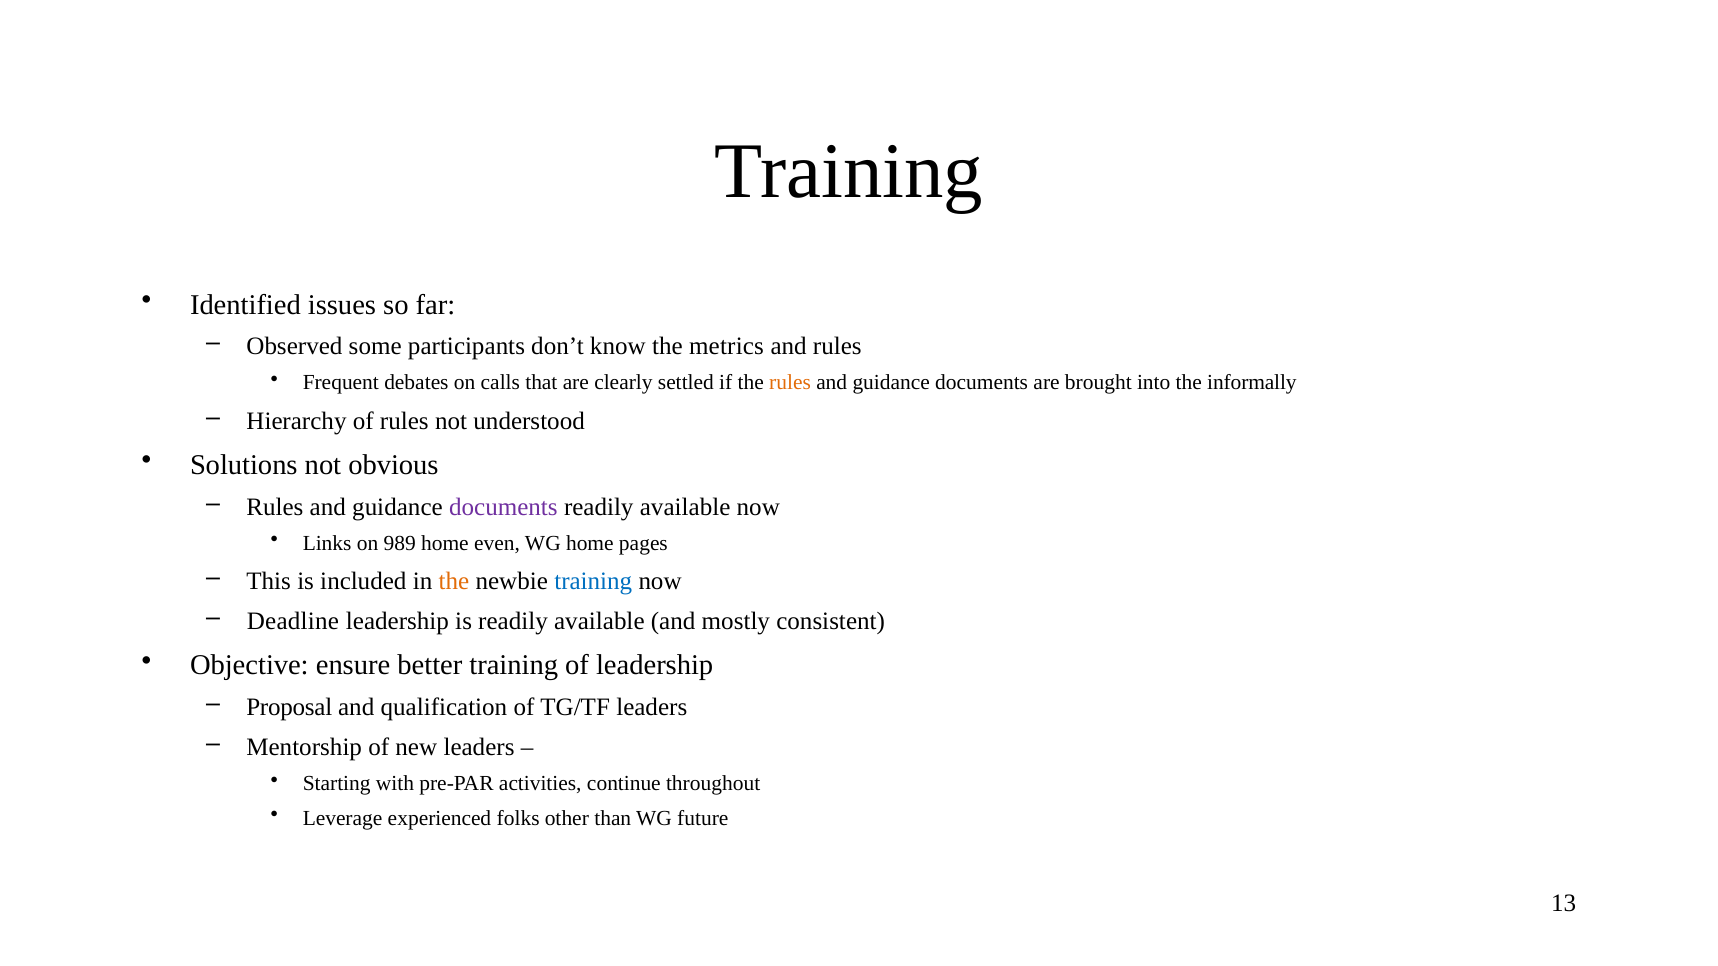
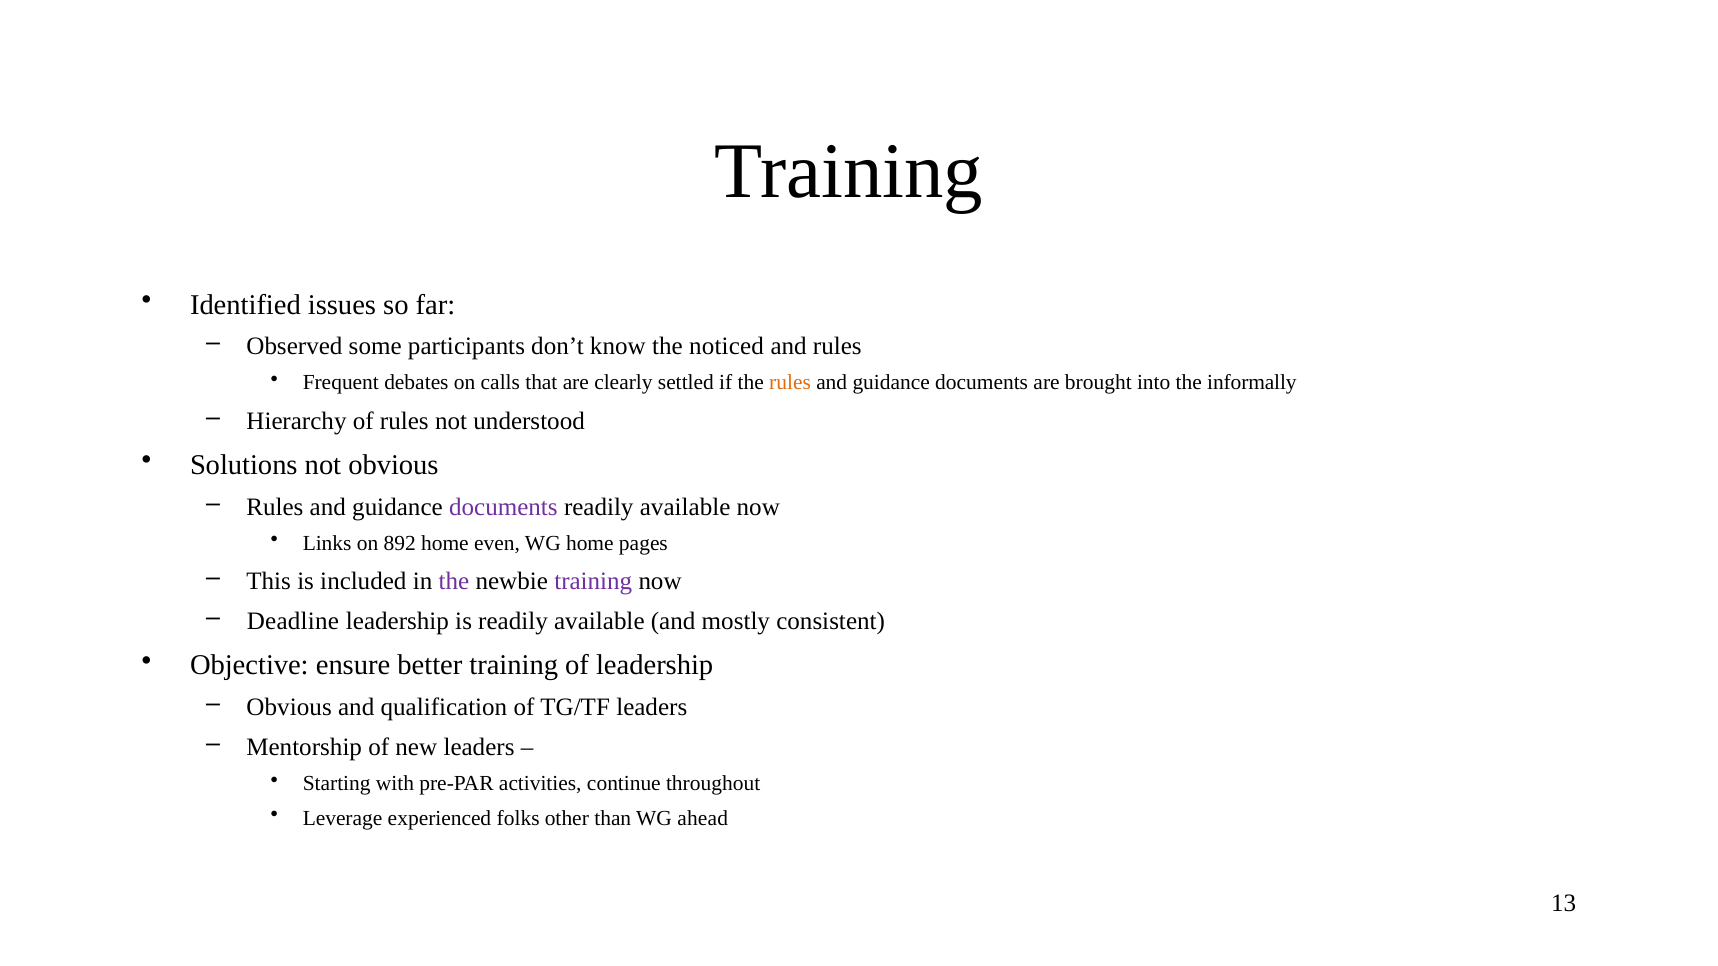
metrics: metrics -> noticed
989: 989 -> 892
the at (454, 582) colour: orange -> purple
training at (593, 582) colour: blue -> purple
Proposal at (289, 708): Proposal -> Obvious
future: future -> ahead
